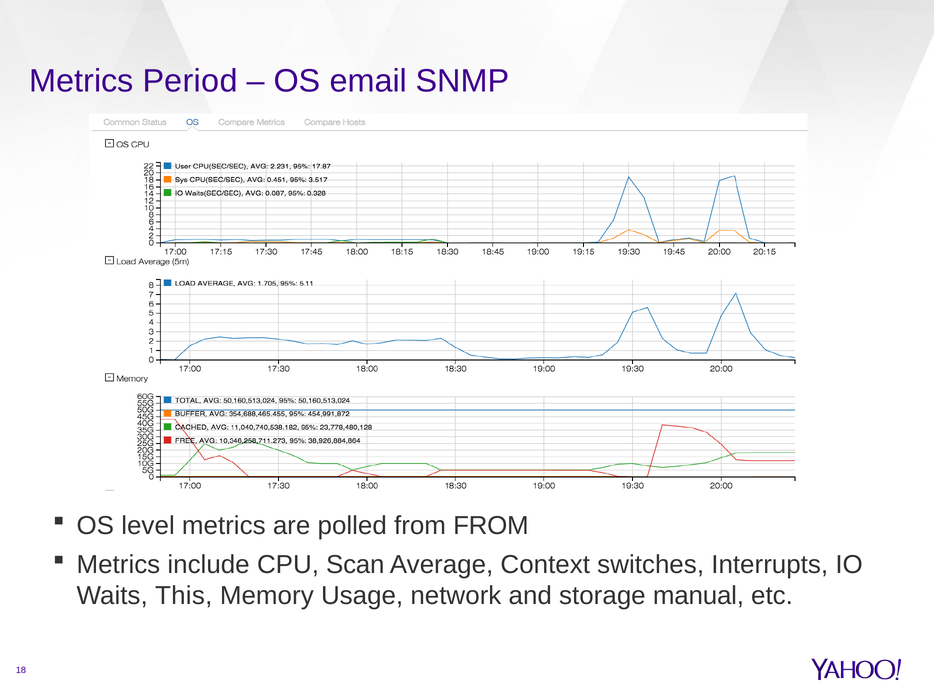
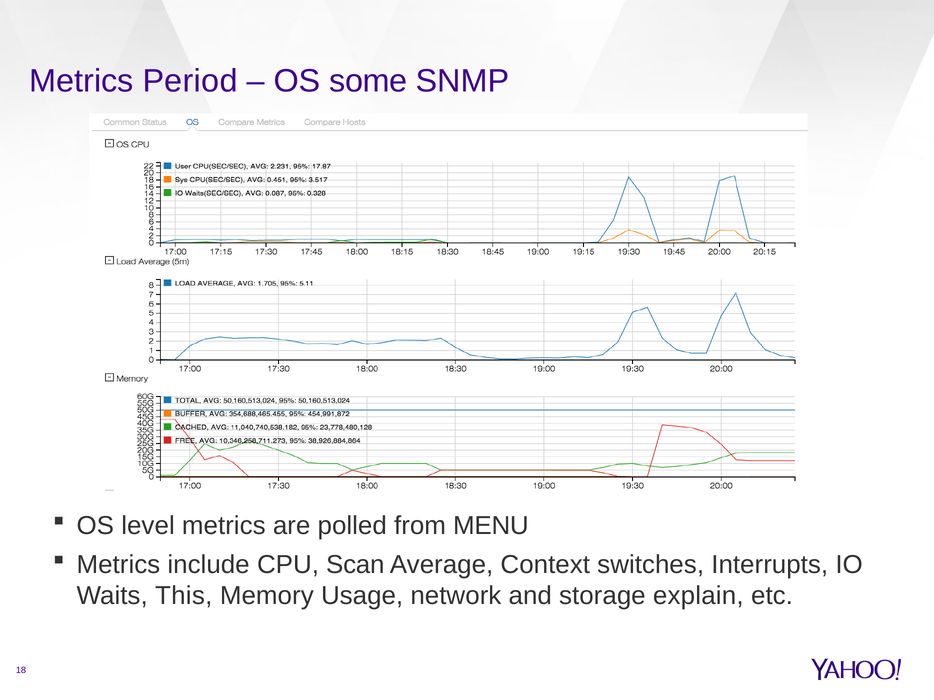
email: email -> some
from FROM: FROM -> MENU
manual: manual -> explain
